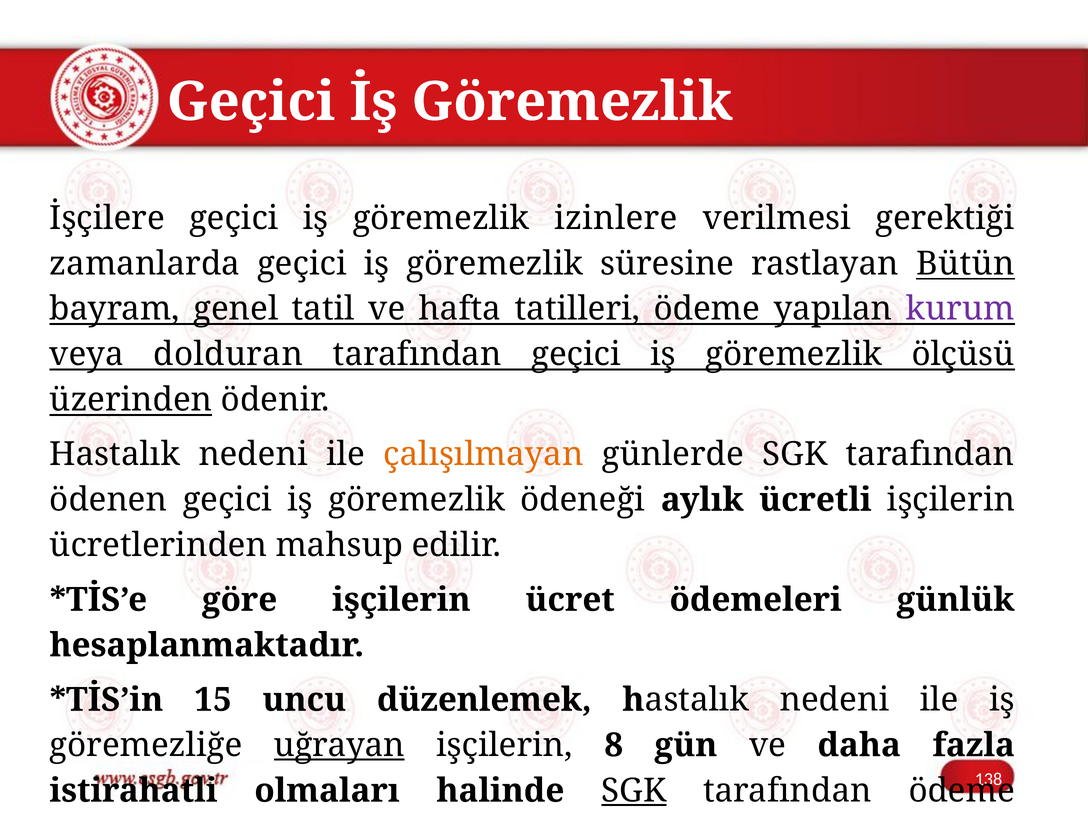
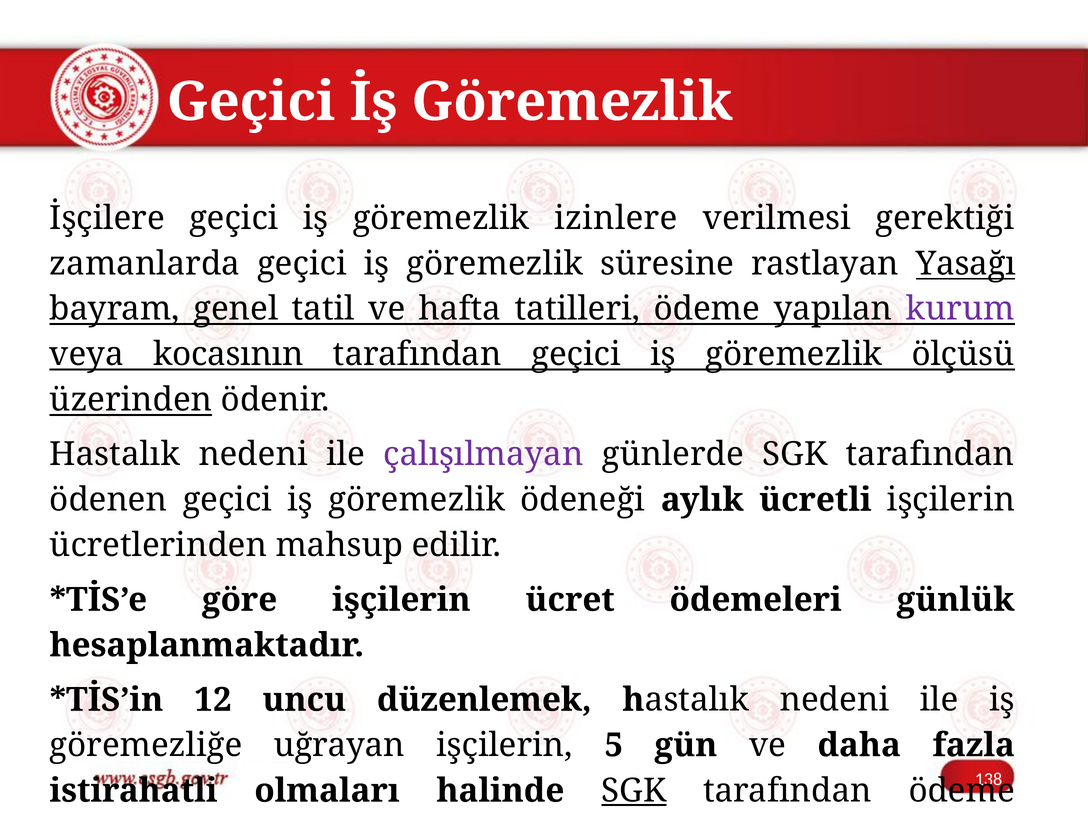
Bütün: Bütün -> Yasağı
dolduran: dolduran -> kocasının
çalışılmayan colour: orange -> purple
15: 15 -> 12
uğrayan underline: present -> none
8: 8 -> 5
